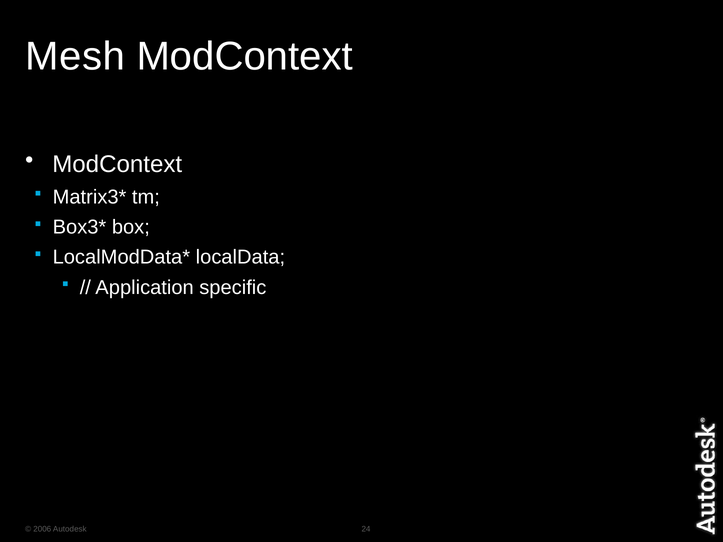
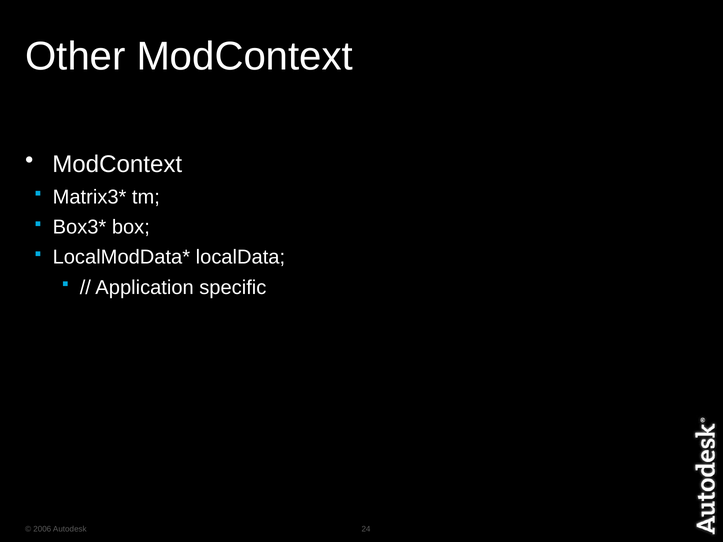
Mesh: Mesh -> Other
